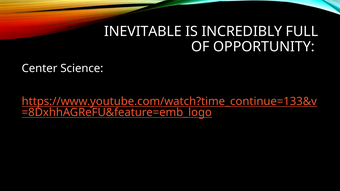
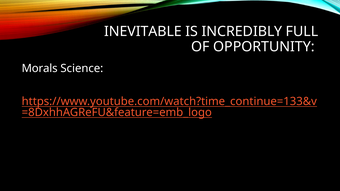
Center: Center -> Morals
